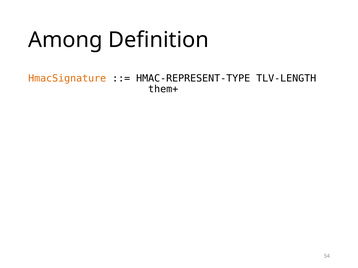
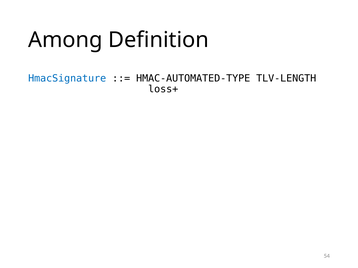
HmacSignature colour: orange -> blue
HMAC-REPRESENT-TYPE: HMAC-REPRESENT-TYPE -> HMAC-AUTOMATED-TYPE
them+: them+ -> loss+
